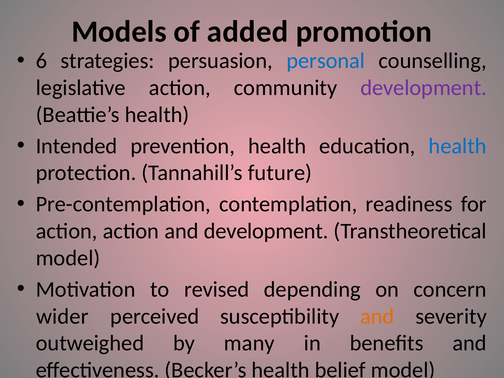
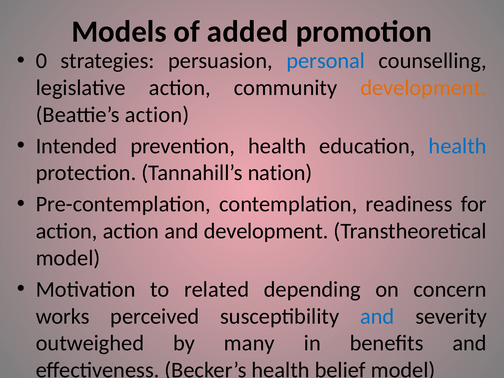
6: 6 -> 0
development at (424, 88) colour: purple -> orange
Beattie’s health: health -> action
future: future -> nation
revised: revised -> related
wider: wider -> works
and at (377, 316) colour: orange -> blue
